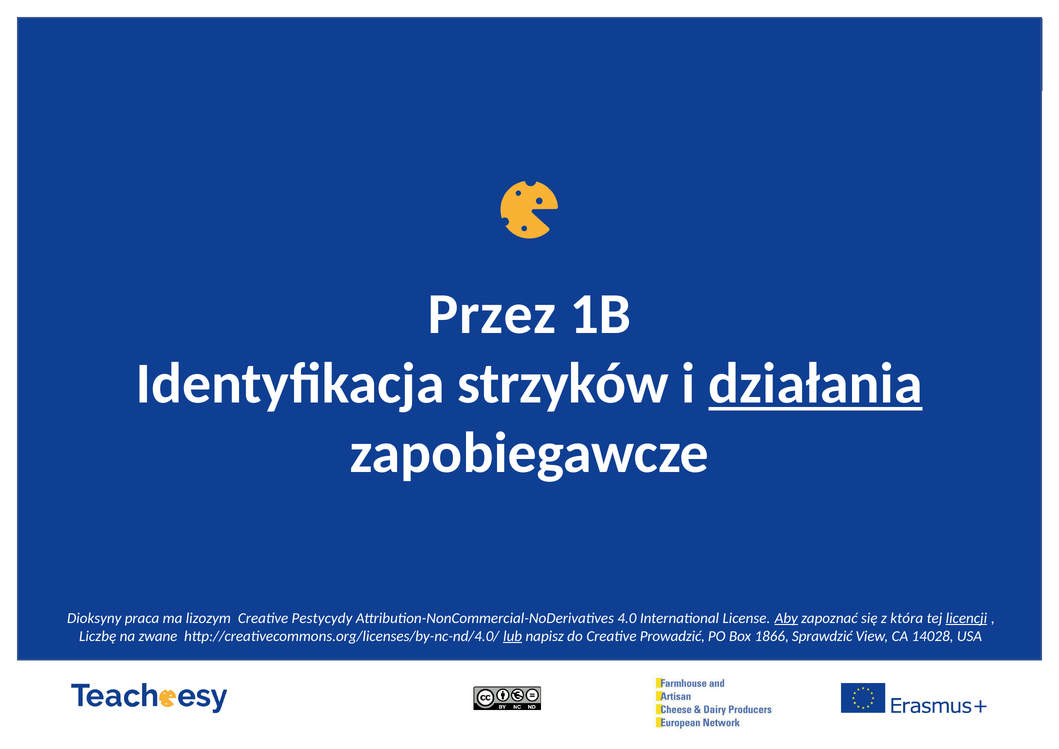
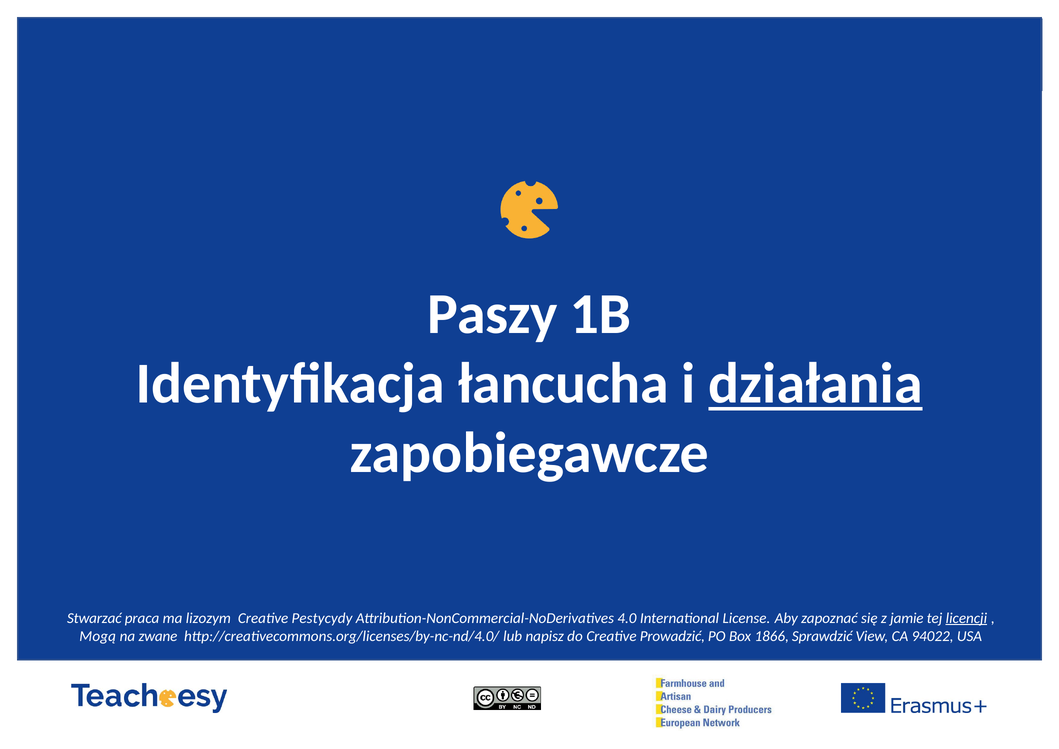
Przez: Przez -> Paszy
strzyków: strzyków -> łancucha
Dioksyny: Dioksyny -> Stwarzać
Aby underline: present -> none
która: która -> jamie
Liczbę: Liczbę -> Mogą
lub underline: present -> none
14028: 14028 -> 94022
